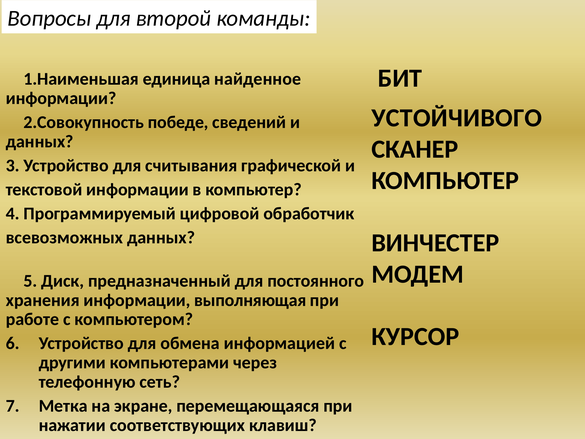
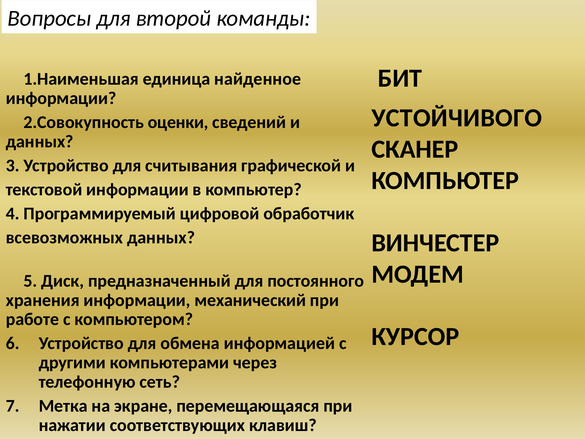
победе: победе -> оценки
выполняющая: выполняющая -> механический
